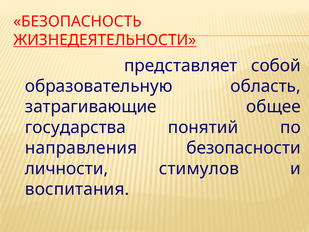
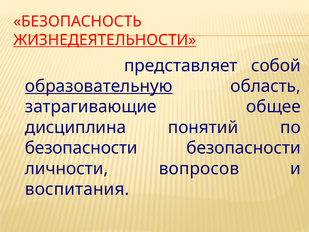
образовательную underline: none -> present
государства: государства -> дисциплина
направления at (81, 148): направления -> безопасности
стимулов: стимулов -> вопросов
